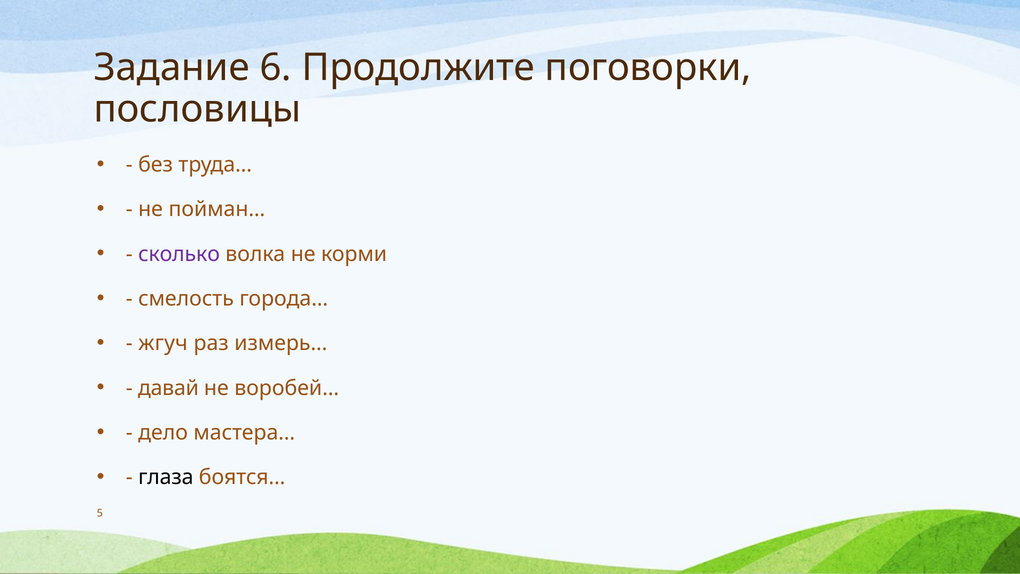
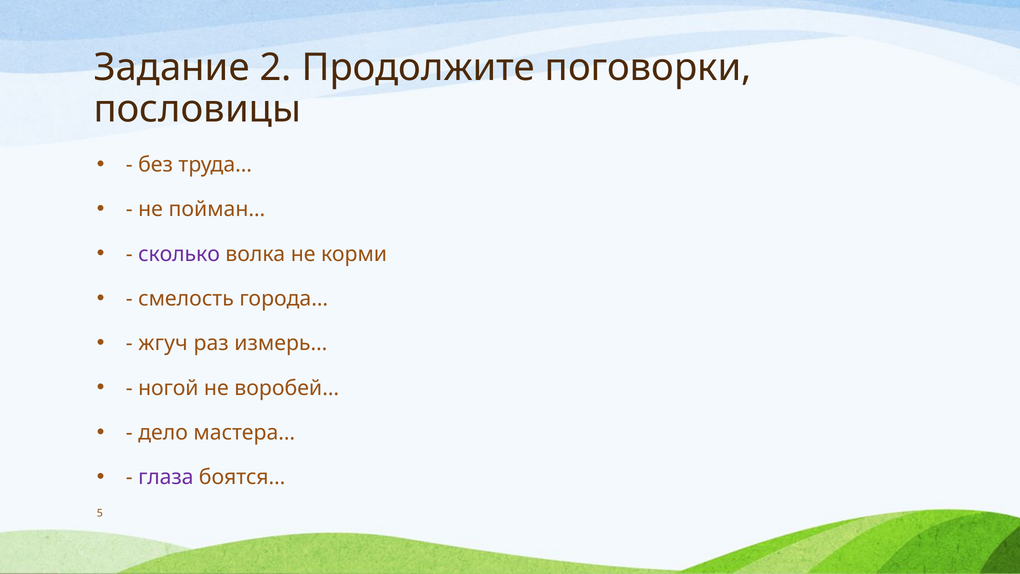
6: 6 -> 2
давай: давай -> ногой
глаза colour: black -> purple
